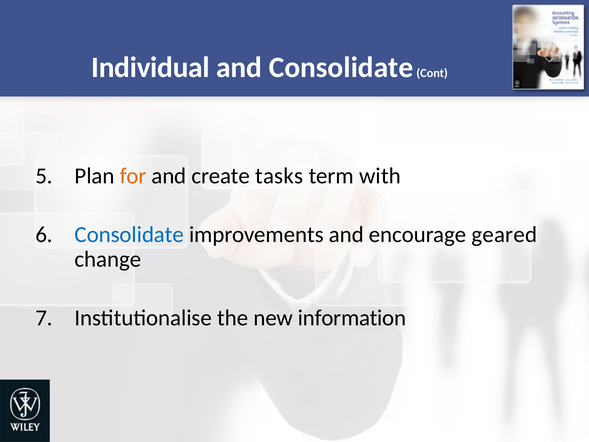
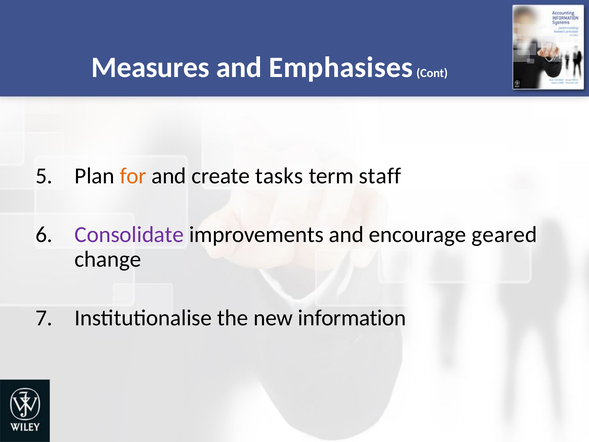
Individual: Individual -> Measures
and Consolidate: Consolidate -> Emphasises
with: with -> staff
Consolidate at (129, 234) colour: blue -> purple
